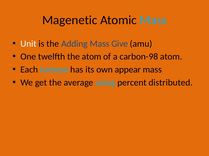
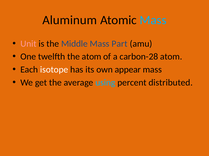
Magenetic: Magenetic -> Aluminum
Unit colour: white -> pink
Adding: Adding -> Middle
Give: Give -> Part
carbon-98: carbon-98 -> carbon-28
isotope colour: light blue -> white
